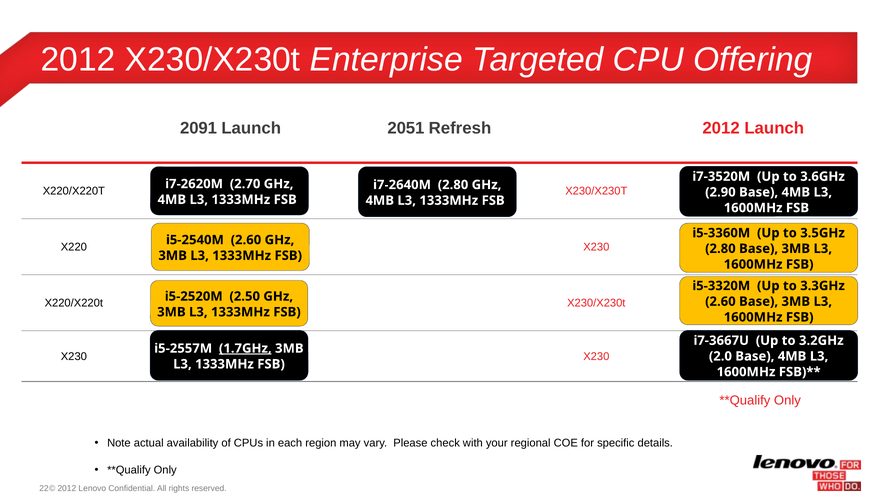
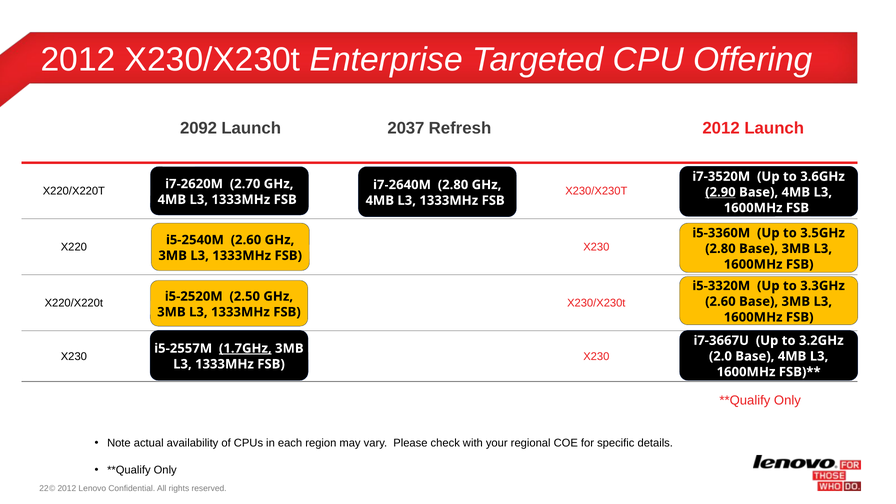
2091: 2091 -> 2092
2051: 2051 -> 2037
2.90 underline: none -> present
